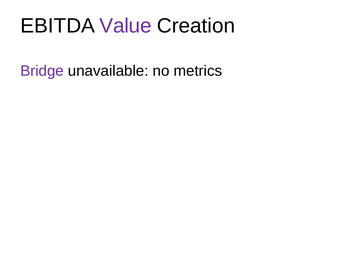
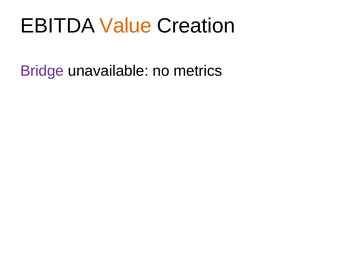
Value colour: purple -> orange
